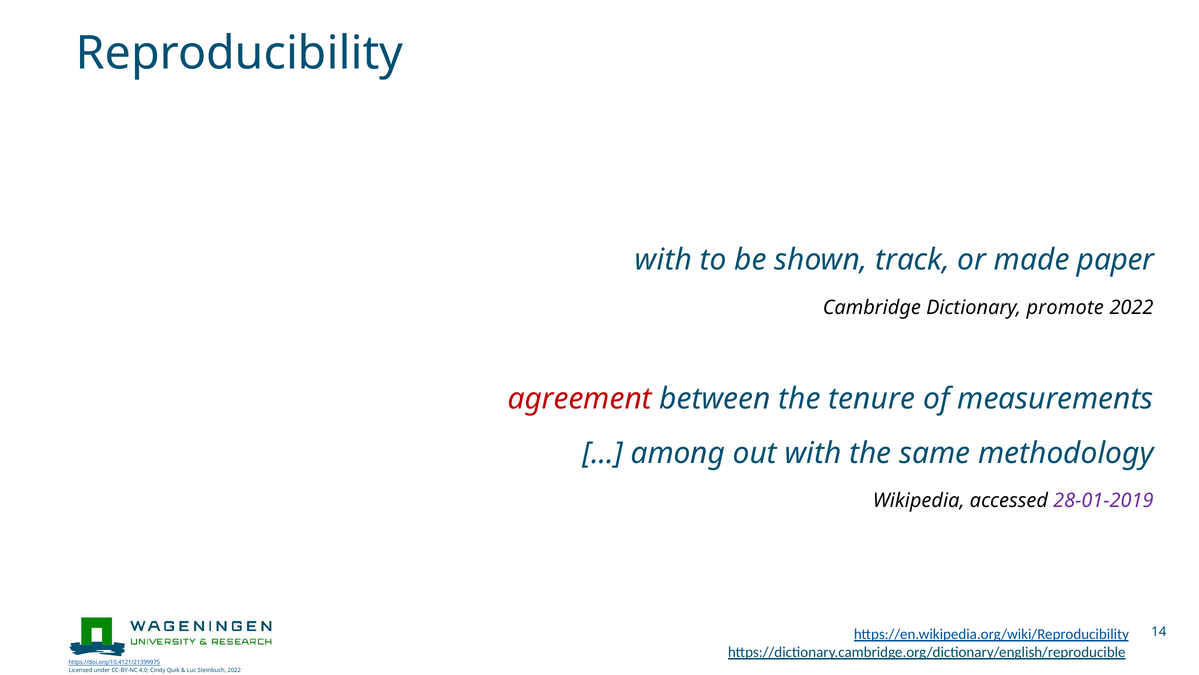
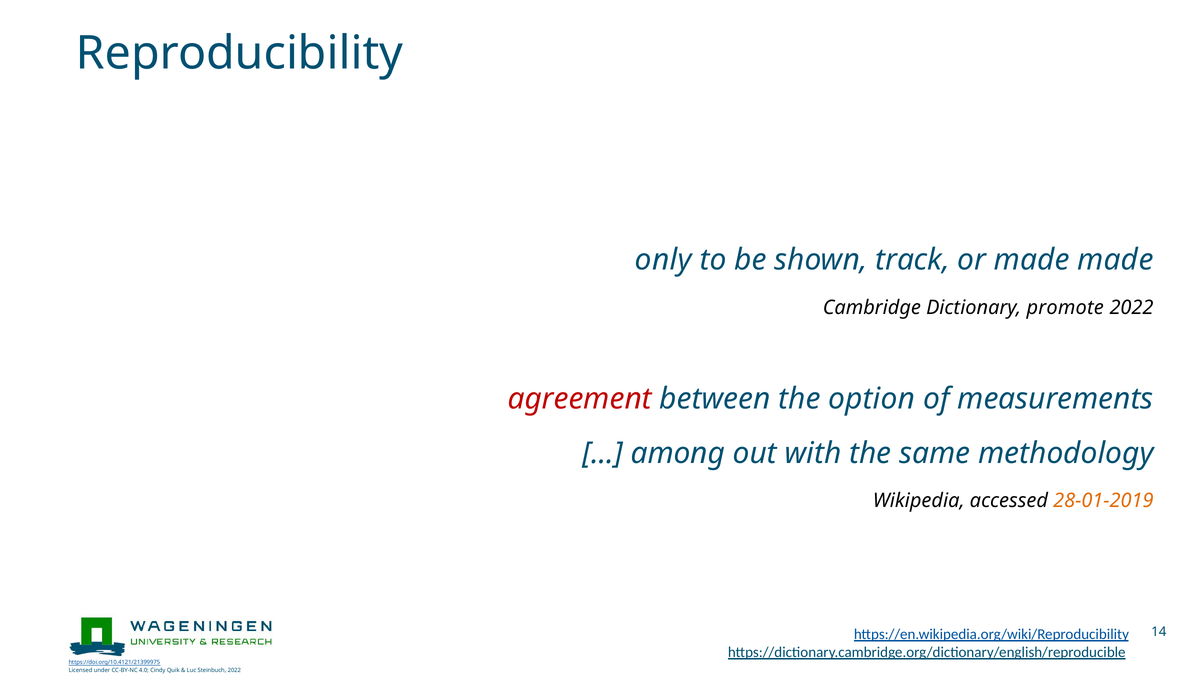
with at (663, 260): with -> only
made paper: paper -> made
tenure: tenure -> option
28-01-2019 colour: purple -> orange
